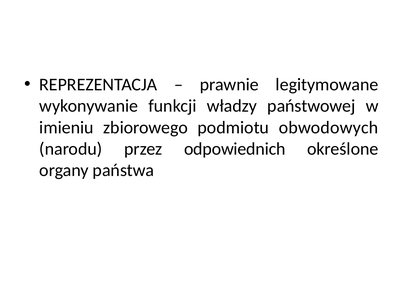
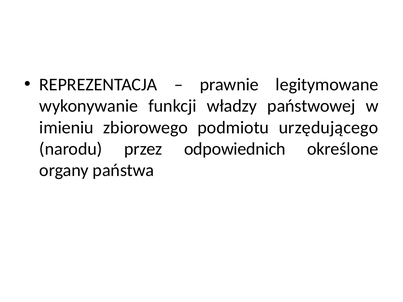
obwodowych: obwodowych -> urzędującego
